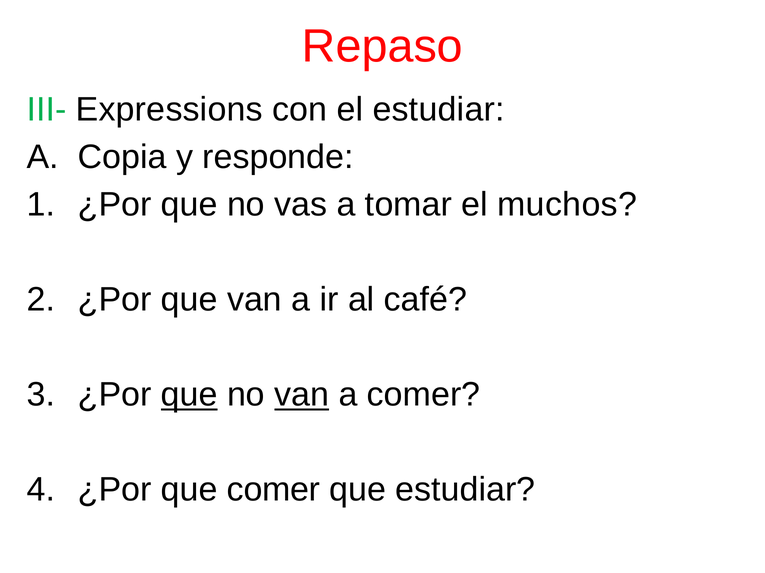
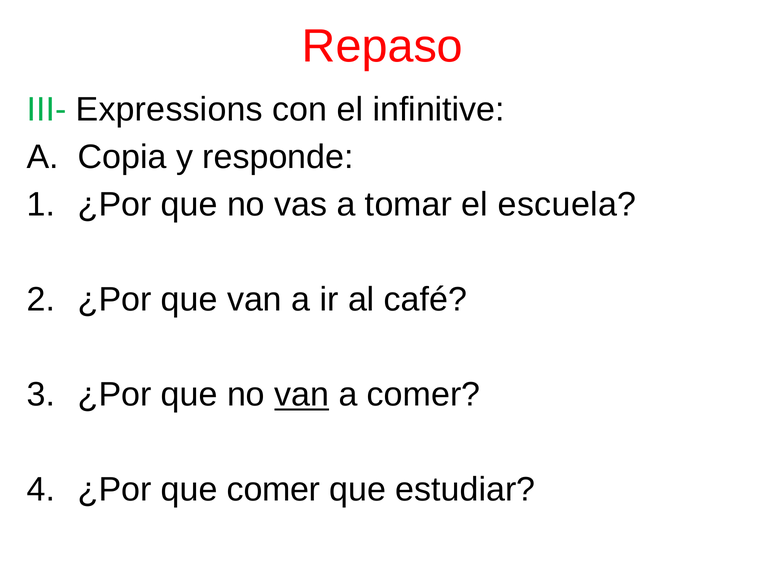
el estudiar: estudiar -> infinitive
muchos: muchos -> escuela
que at (189, 395) underline: present -> none
